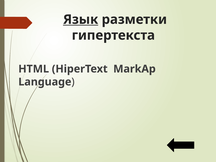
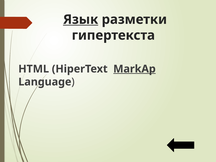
MarkAp underline: none -> present
